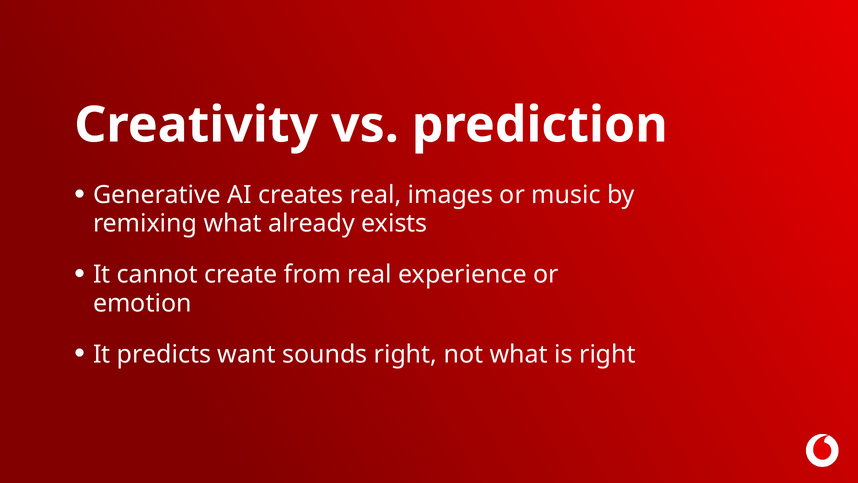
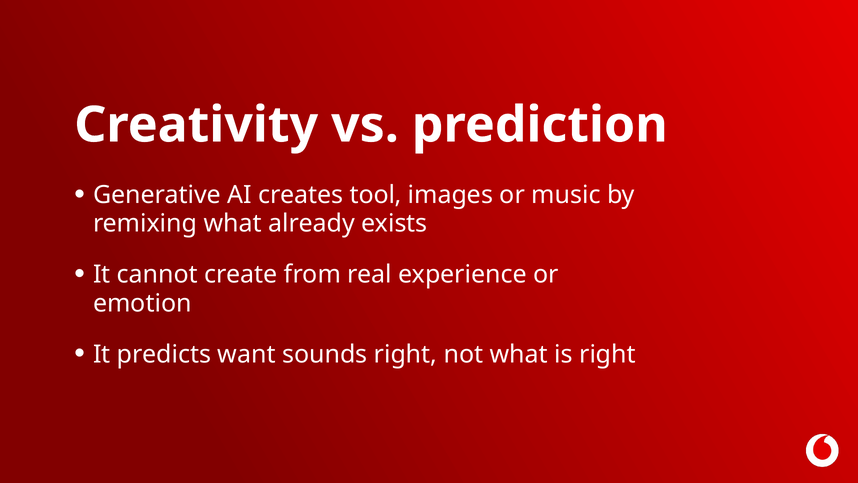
creates real: real -> tool
